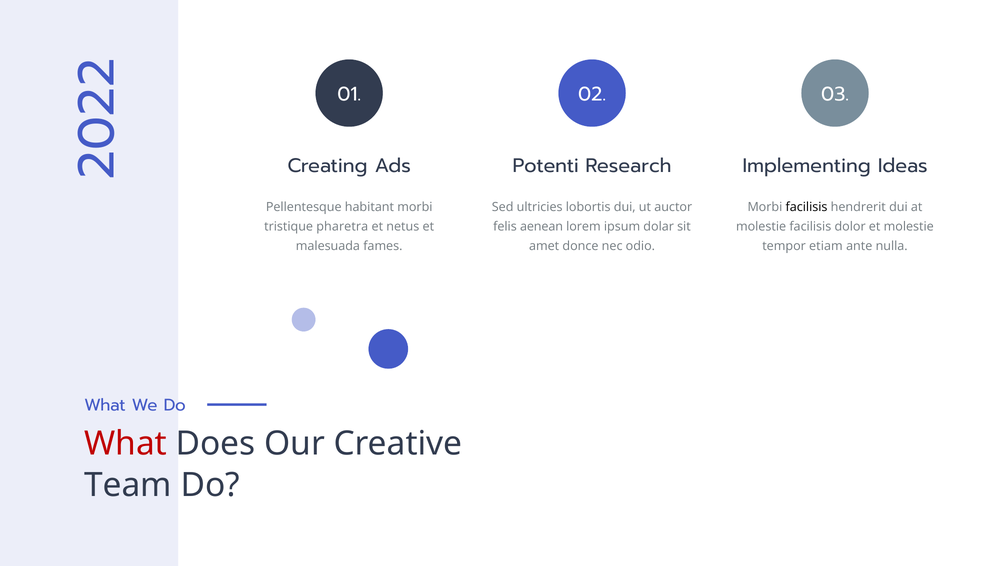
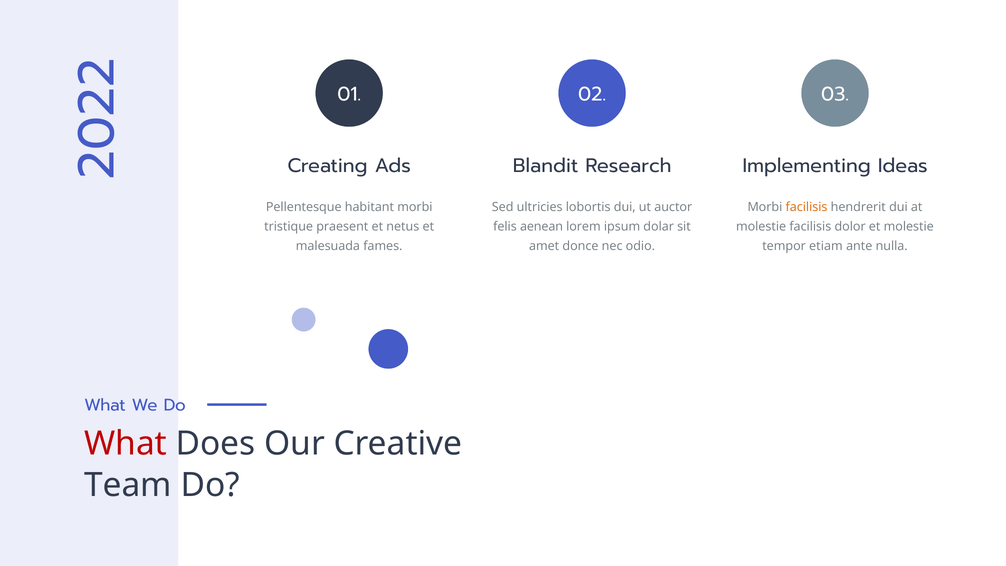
Potenti: Potenti -> Blandit
facilisis at (807, 207) colour: black -> orange
pharetra: pharetra -> praesent
